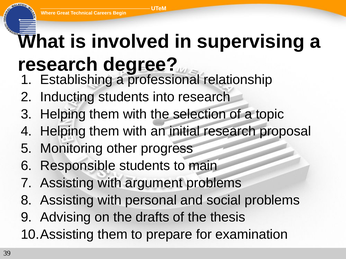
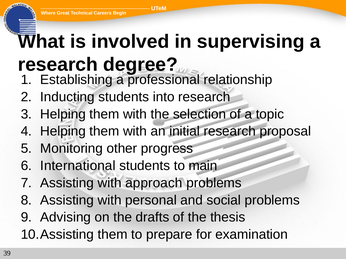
Responsible: Responsible -> International
argument: argument -> approach
